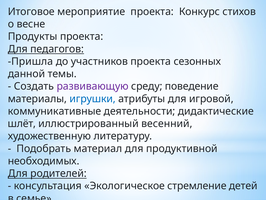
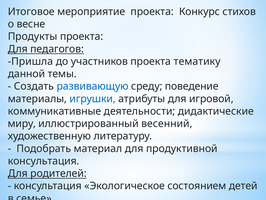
сезонных: сезонных -> тематику
развивающую colour: purple -> blue
шлёт: шлёт -> миру
необходимых at (44, 161): необходимых -> консультация
стремление: стремление -> состоянием
